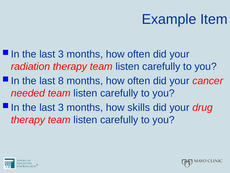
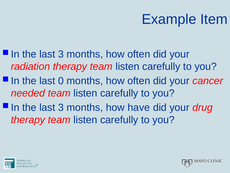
8: 8 -> 0
skills: skills -> have
